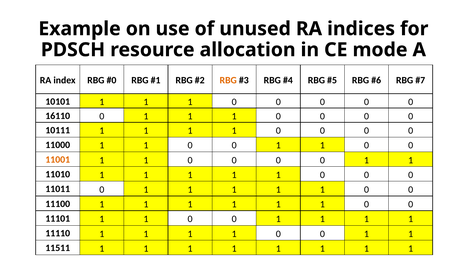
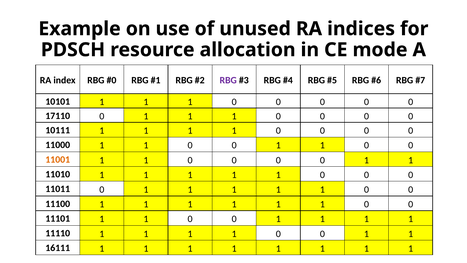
RBG at (228, 80) colour: orange -> purple
16110: 16110 -> 17110
11511: 11511 -> 16111
